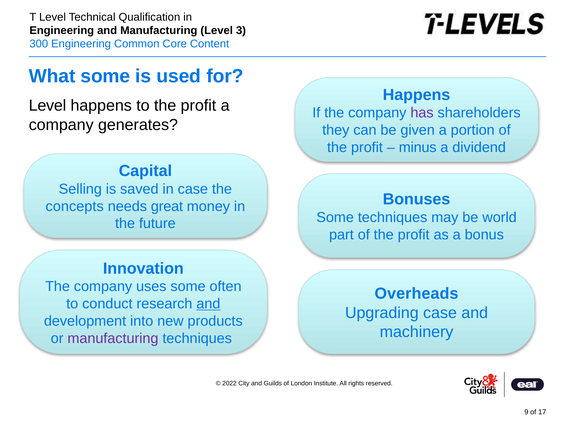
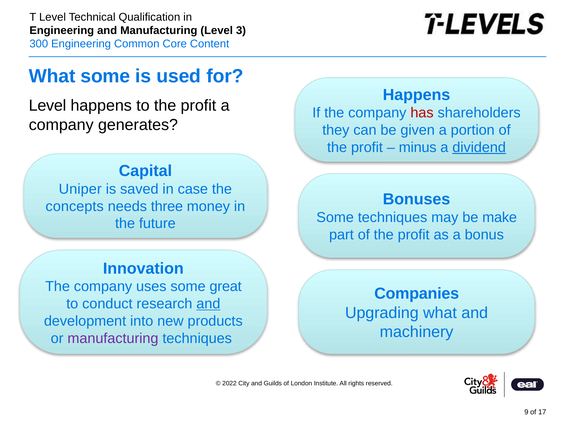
has colour: purple -> red
dividend underline: none -> present
Selling: Selling -> Uniper
great: great -> three
world: world -> make
often: often -> great
Overheads: Overheads -> Companies
Upgrading case: case -> what
